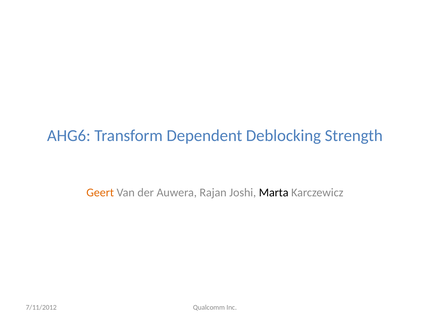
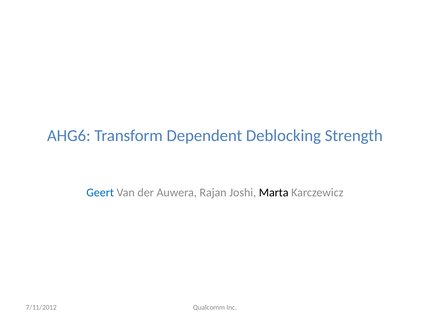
Geert colour: orange -> blue
